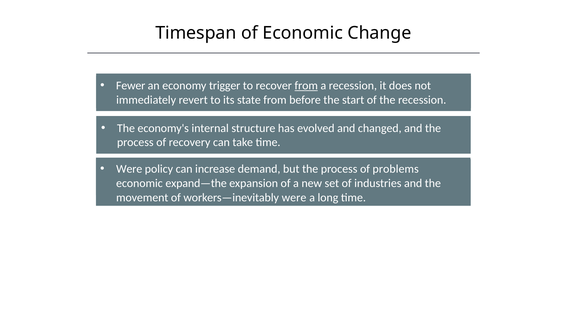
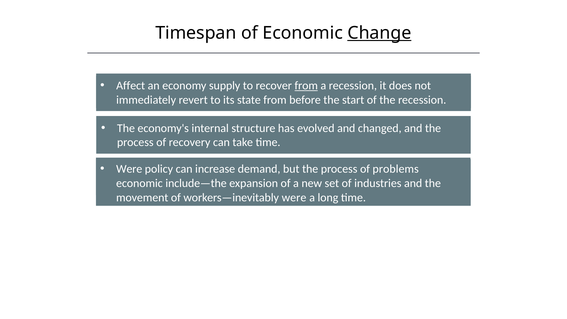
Change underline: none -> present
Fewer: Fewer -> Affect
trigger: trigger -> supply
expand—the: expand—the -> include—the
